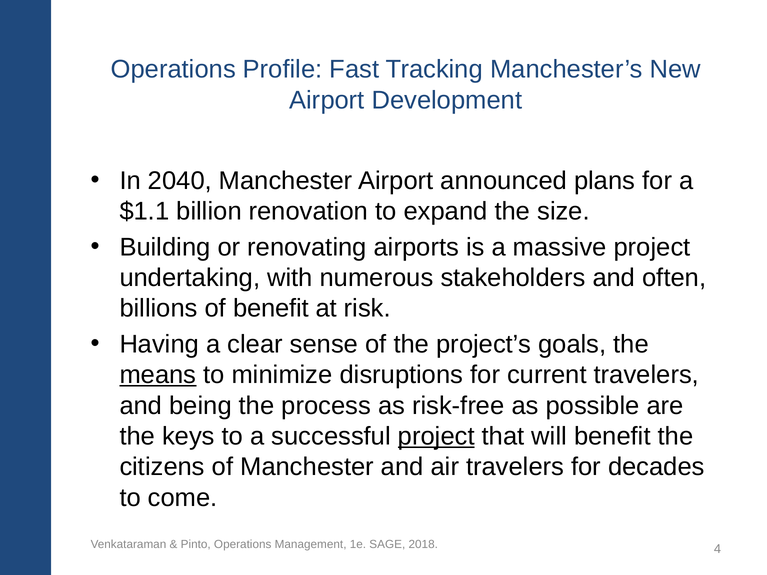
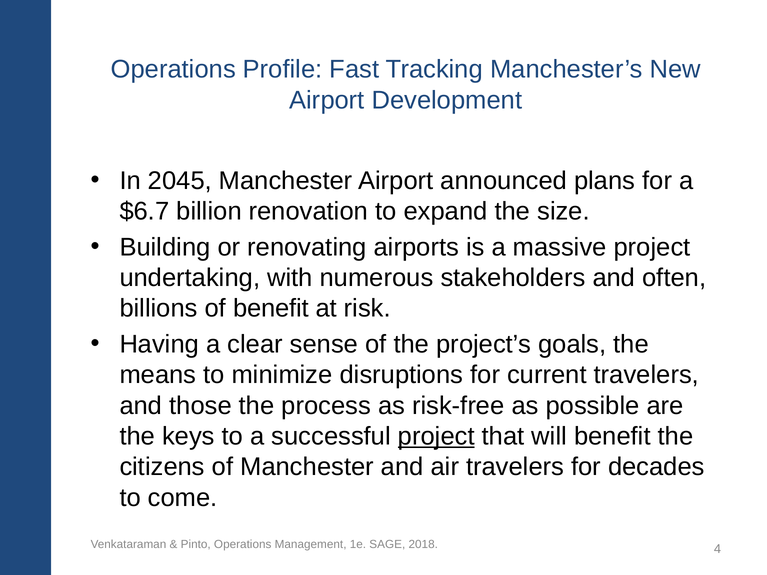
2040: 2040 -> 2045
$1.1: $1.1 -> $6.7
means underline: present -> none
being: being -> those
